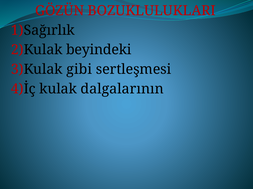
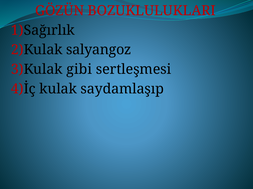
beyindeki: beyindeki -> salyangoz
dalgalarının: dalgalarının -> saydamlaşıp
